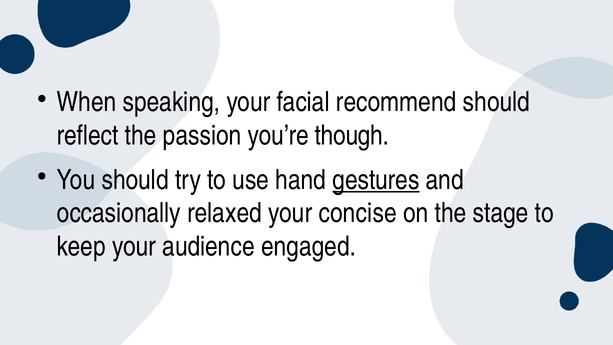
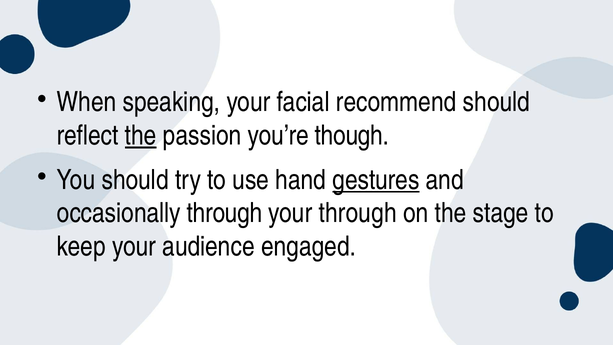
the at (141, 135) underline: none -> present
occasionally relaxed: relaxed -> through
your concise: concise -> through
